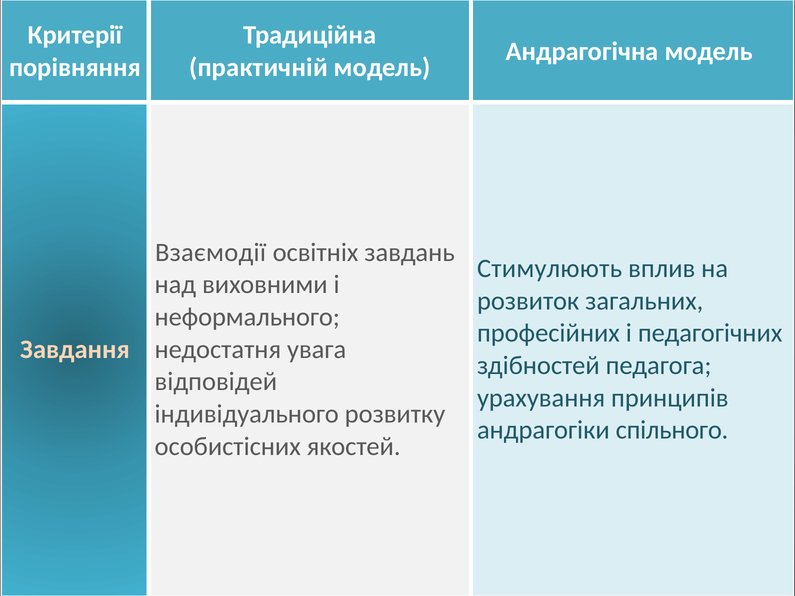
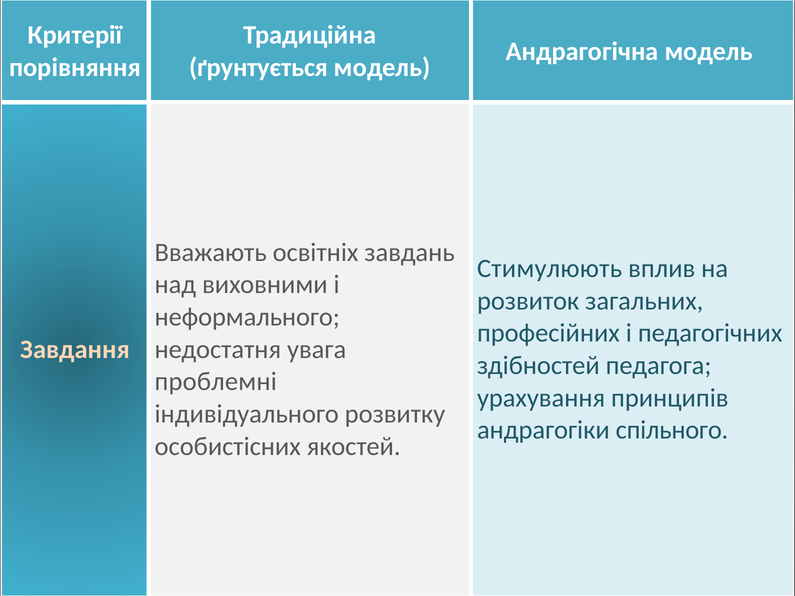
практичній: практичній -> ґрунтується
Взаємодії: Взаємодії -> Вважають
відповідей: відповідей -> проблемні
